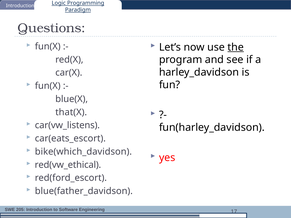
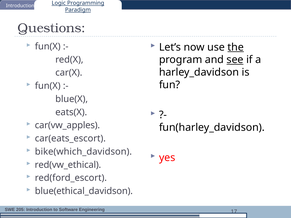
see underline: none -> present
that(X: that(X -> eats(X
car(vw_listens: car(vw_listens -> car(vw_apples
blue(father_davidson: blue(father_davidson -> blue(ethical_davidson
